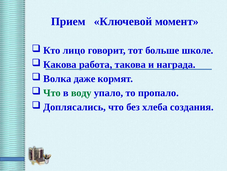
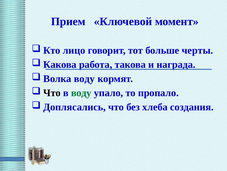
школе: школе -> черты
Волка даже: даже -> воду
Что at (52, 93) colour: green -> black
